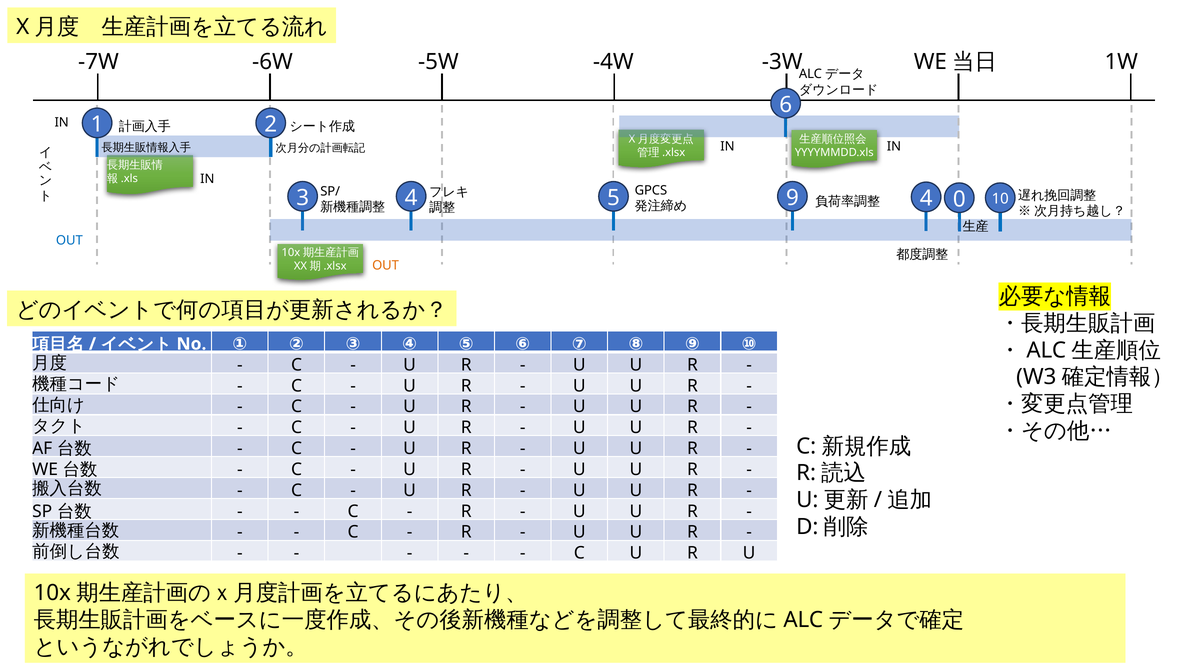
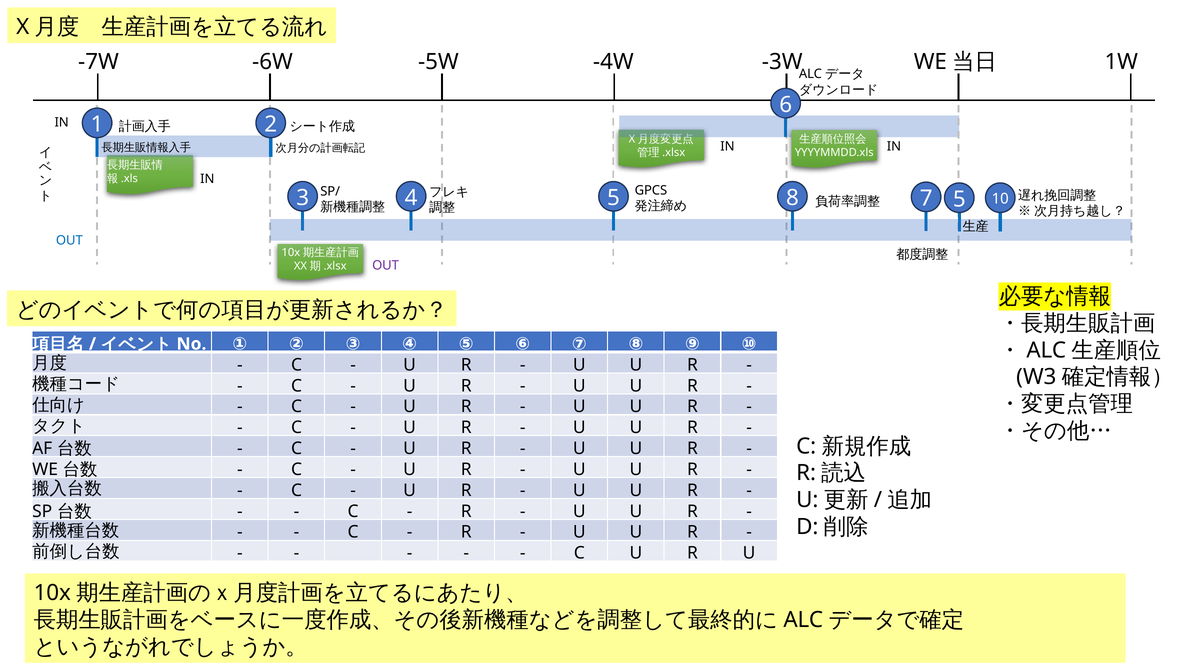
0 at (959, 199): 0 -> 5
9: 9 -> 8
4 at (926, 198): 4 -> 7
OUT at (386, 265) colour: orange -> purple
